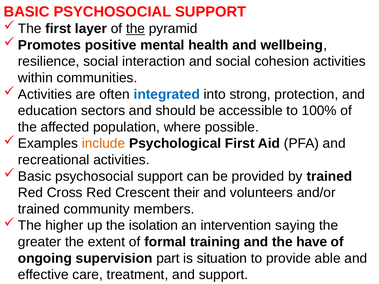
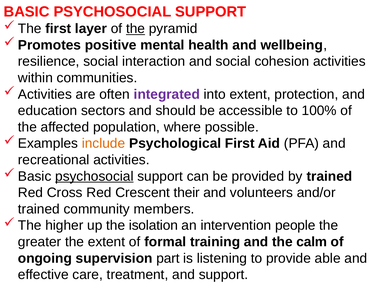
integrated colour: blue -> purple
into strong: strong -> extent
psychosocial at (94, 176) underline: none -> present
saying: saying -> people
have: have -> calm
situation: situation -> listening
